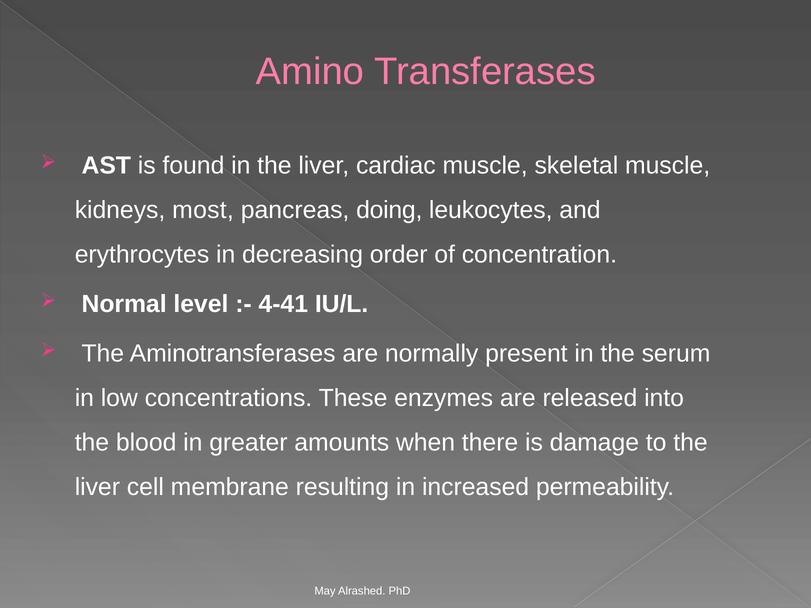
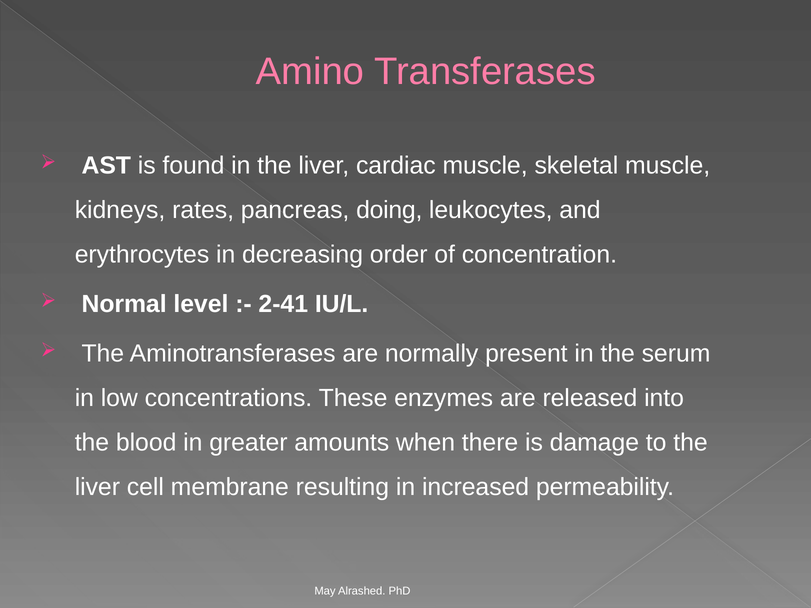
most: most -> rates
4-41: 4-41 -> 2-41
